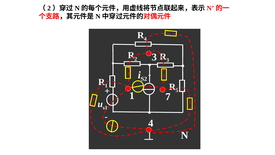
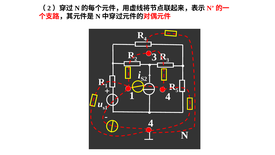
7 at (168, 96): 7 -> 4
